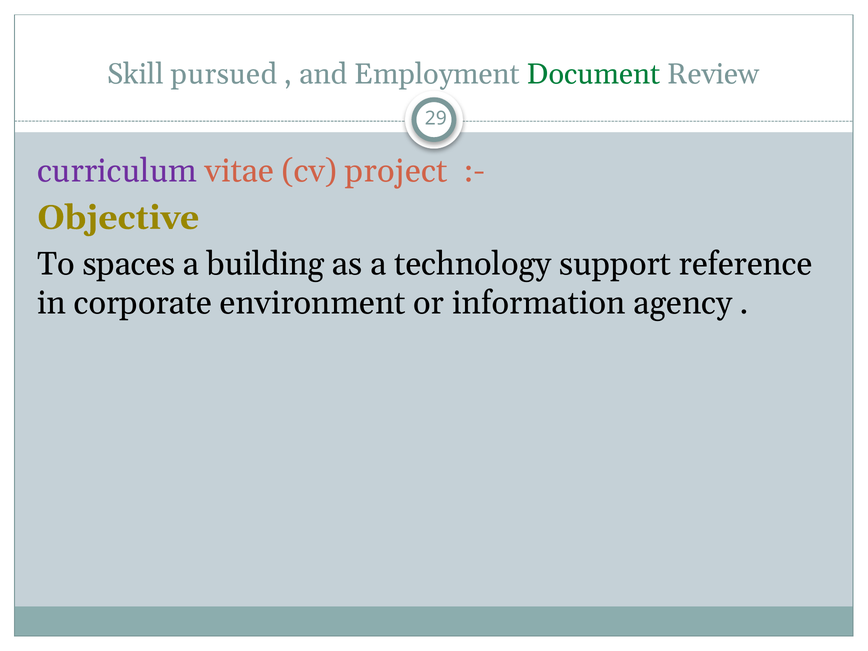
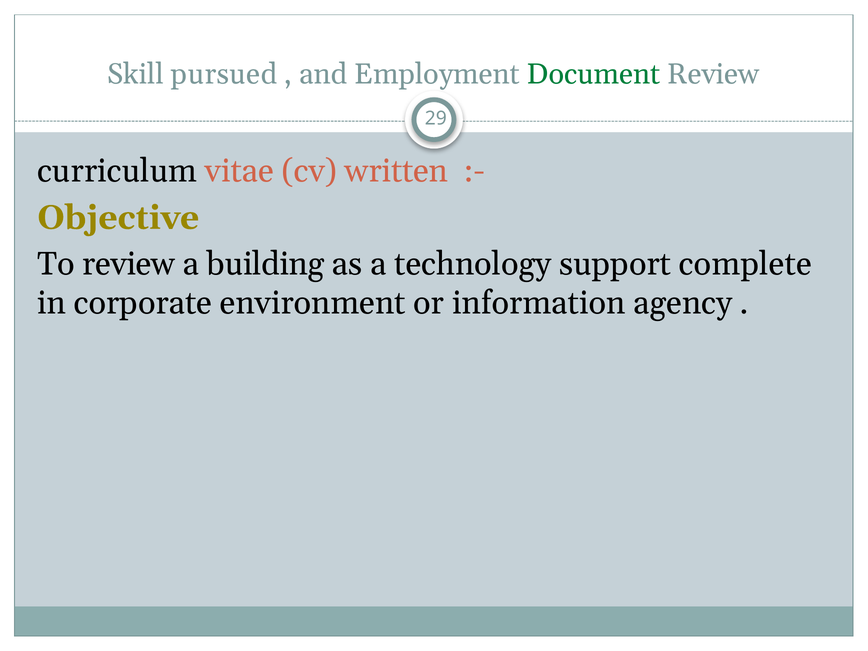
curriculum colour: purple -> black
project: project -> written
To spaces: spaces -> review
reference: reference -> complete
